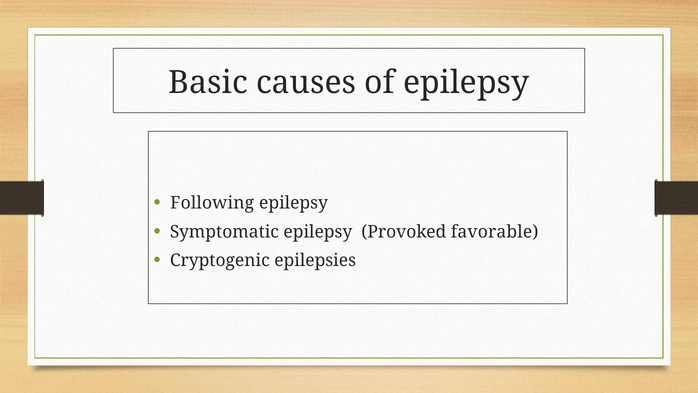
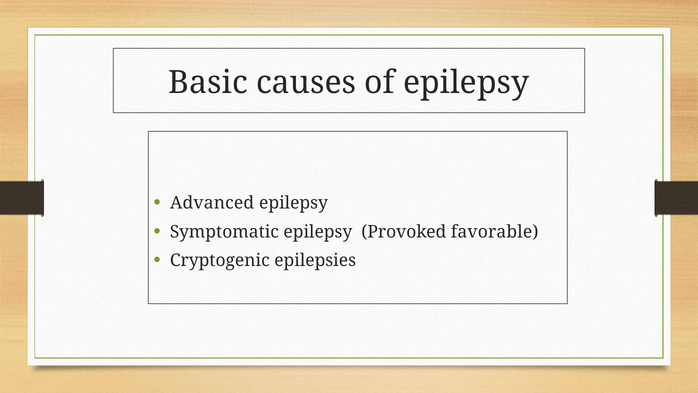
Following: Following -> Advanced
